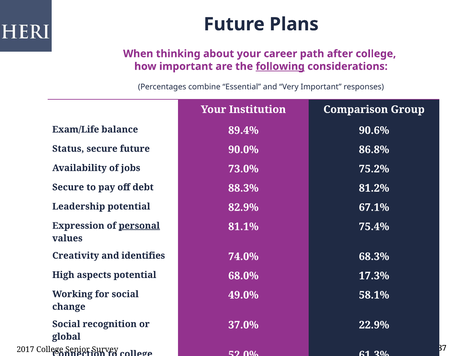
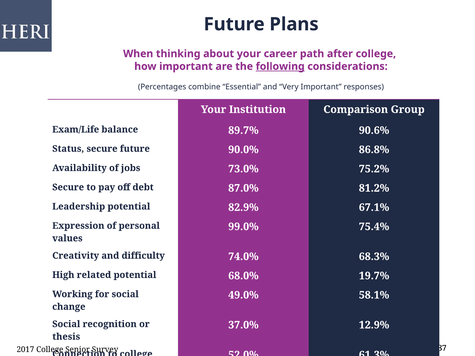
89.4%: 89.4% -> 89.7%
88.3%: 88.3% -> 87.0%
personal underline: present -> none
81.1%: 81.1% -> 99.0%
identifies: identifies -> difficulty
aspects: aspects -> related
17.3%: 17.3% -> 19.7%
22.9%: 22.9% -> 12.9%
global: global -> thesis
